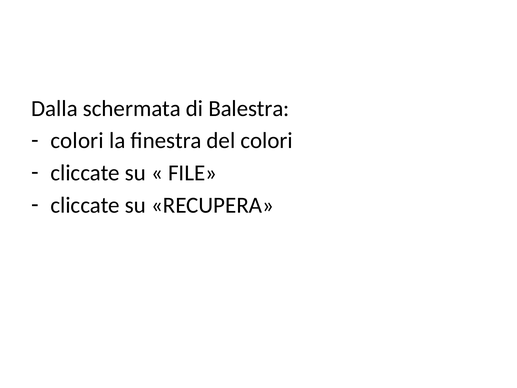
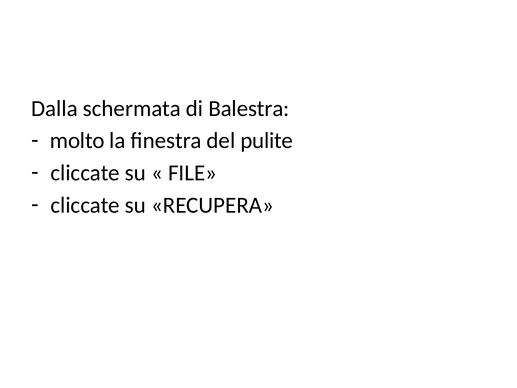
colori at (77, 141): colori -> molto
del colori: colori -> pulite
